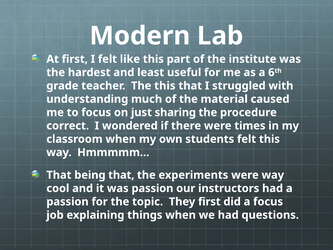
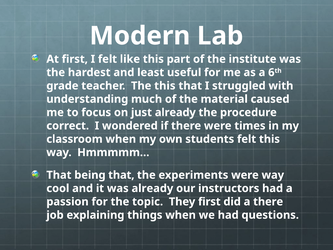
just sharing: sharing -> already
was passion: passion -> already
a focus: focus -> there
